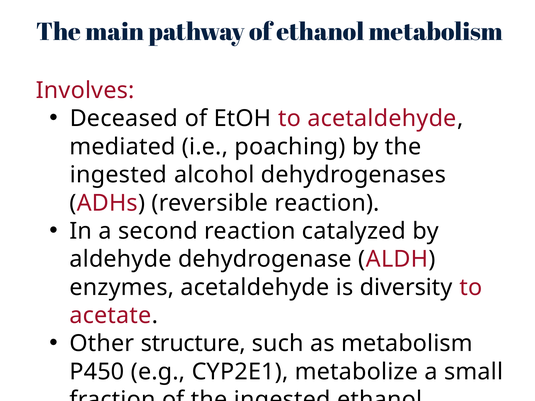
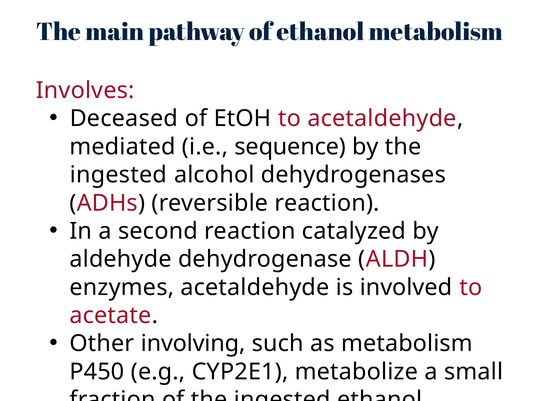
poaching: poaching -> sequence
diversity: diversity -> involved
structure: structure -> involving
